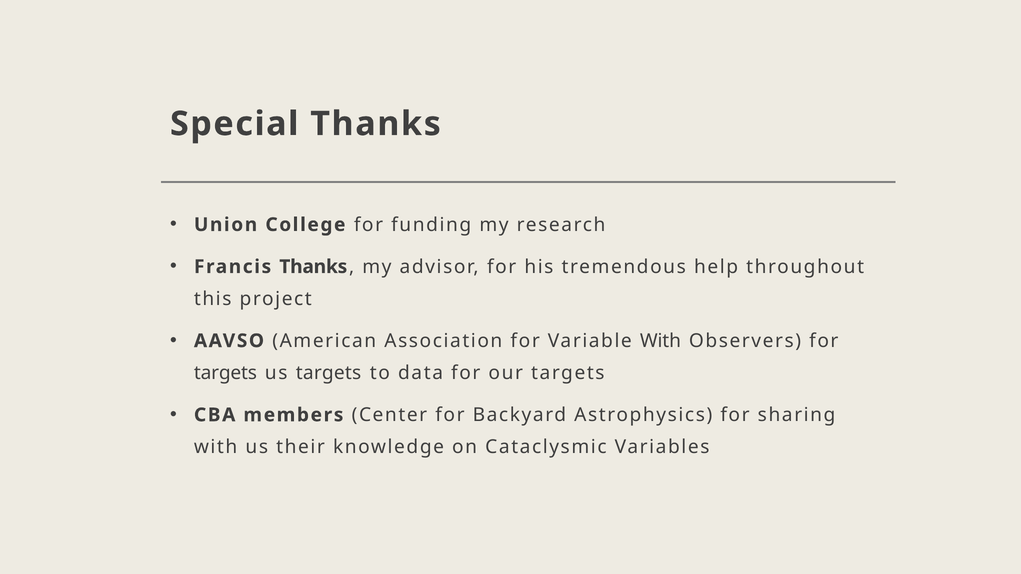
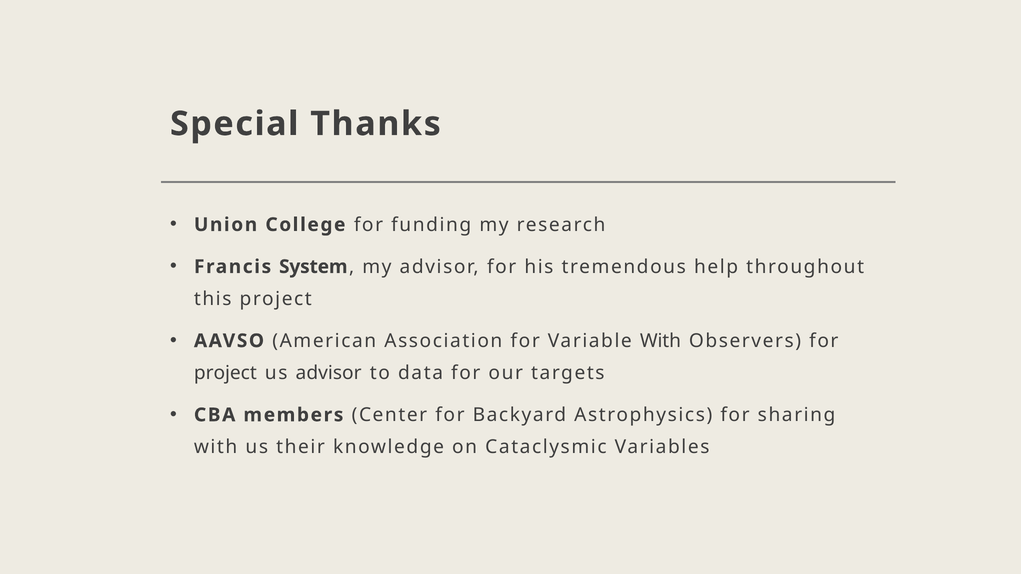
Francis Thanks: Thanks -> System
targets at (225, 373): targets -> project
us targets: targets -> advisor
